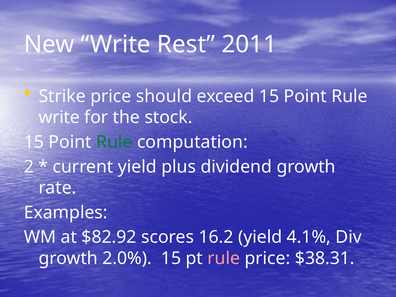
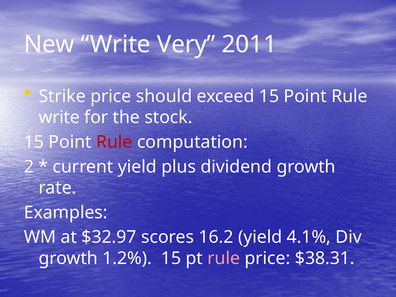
Rest: Rest -> Very
Rule at (114, 142) colour: green -> red
$82.92: $82.92 -> $32.97
2.0%: 2.0% -> 1.2%
